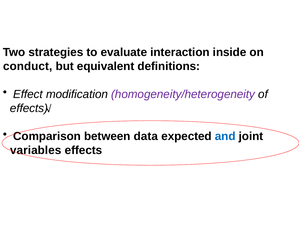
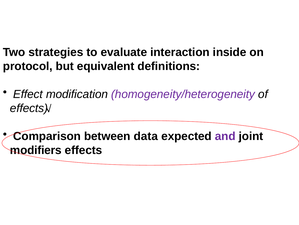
conduct: conduct -> protocol
and colour: blue -> purple
variables: variables -> modifiers
